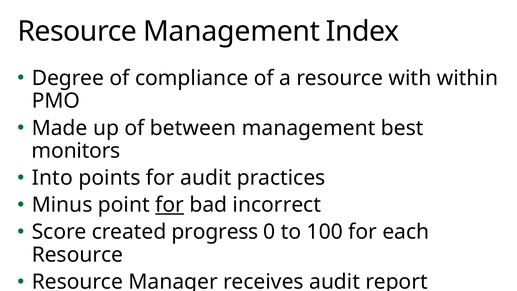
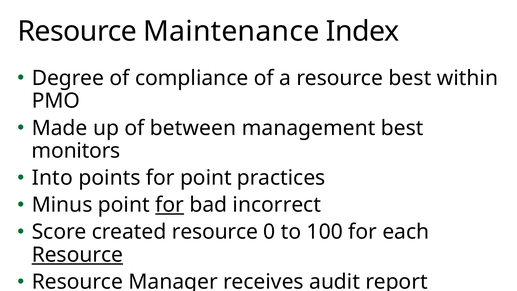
Resource Management: Management -> Maintenance
resource with: with -> best
for audit: audit -> point
created progress: progress -> resource
Resource at (77, 255) underline: none -> present
